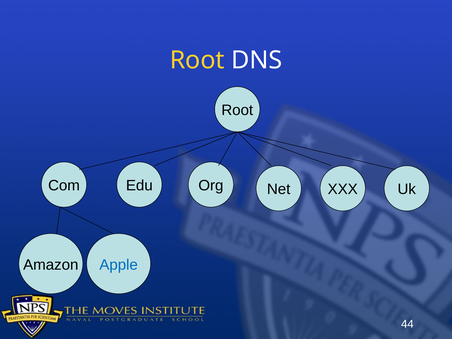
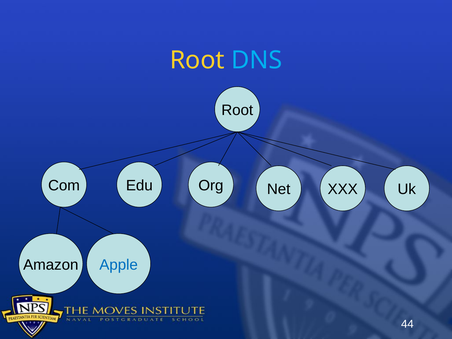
DNS colour: white -> light blue
